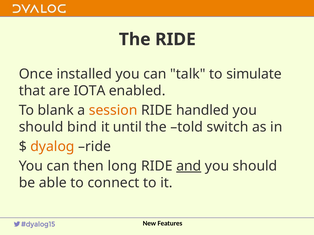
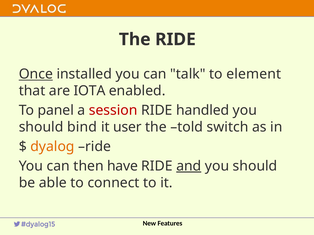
Once underline: none -> present
simulate: simulate -> element
blank: blank -> panel
session colour: orange -> red
until: until -> user
long: long -> have
